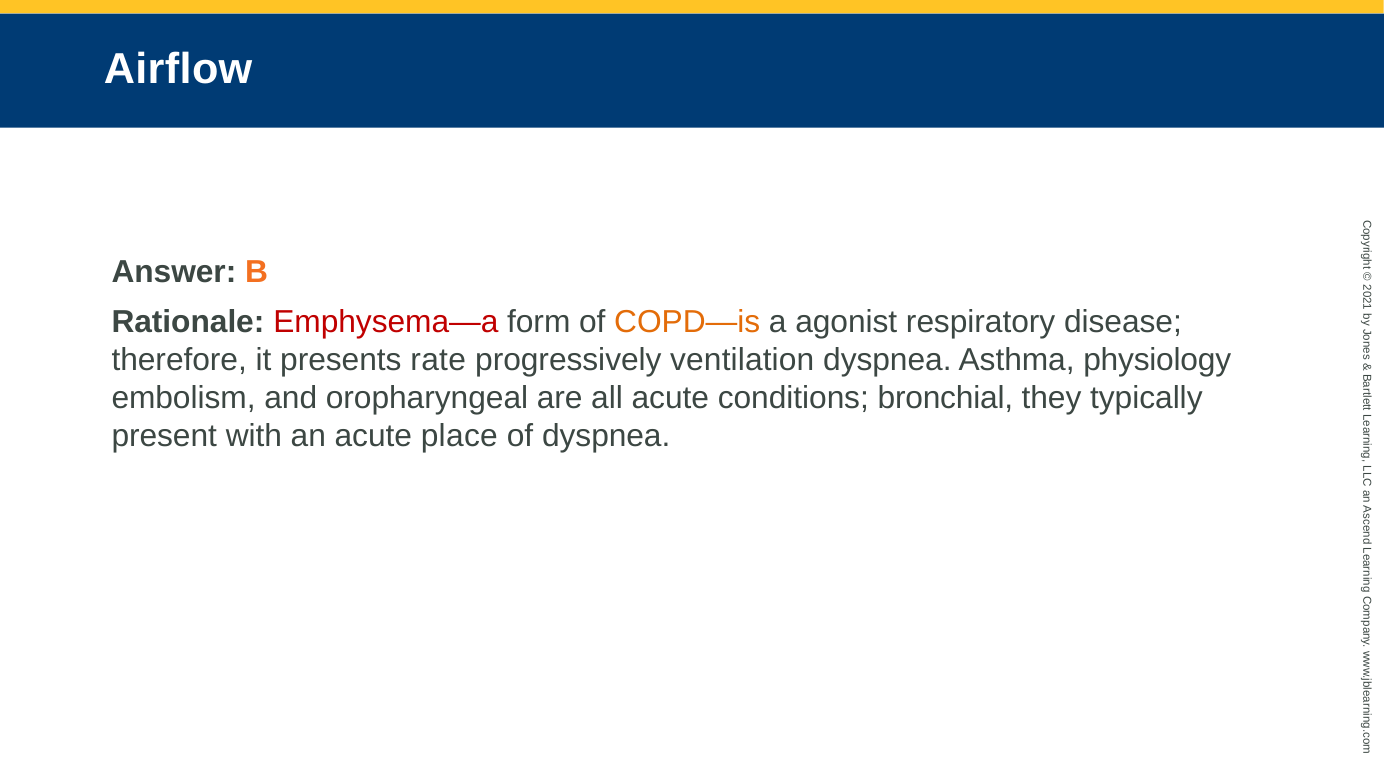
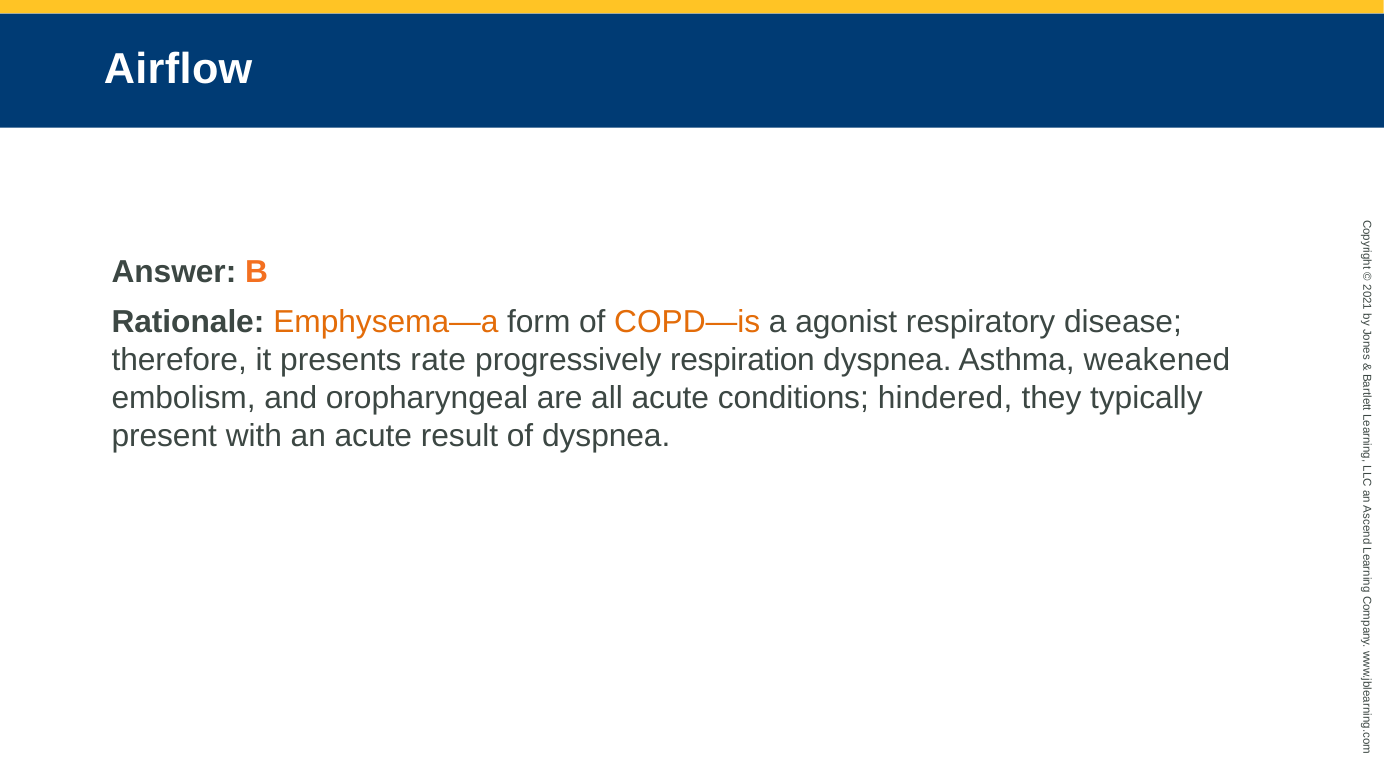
Emphysema—a colour: red -> orange
ventilation: ventilation -> respiration
physiology: physiology -> weakened
bronchial: bronchial -> hindered
place: place -> result
